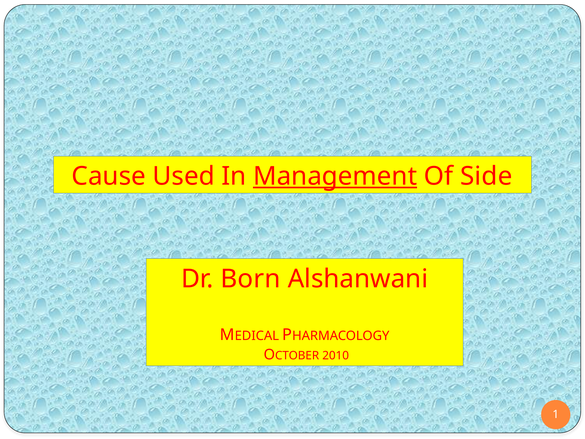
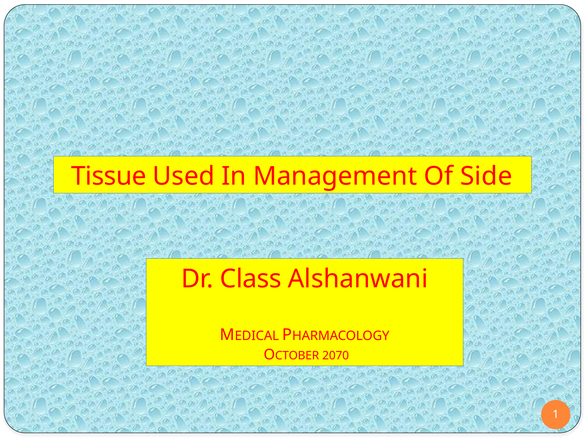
Cause: Cause -> Tissue
Management underline: present -> none
Born: Born -> Class
2010: 2010 -> 2070
